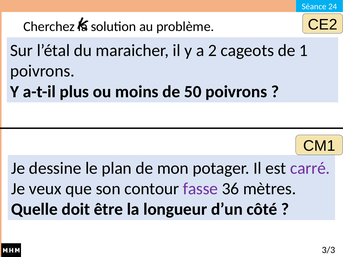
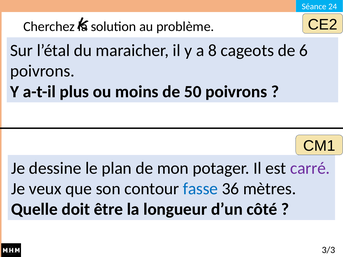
2: 2 -> 8
1: 1 -> 6
fasse colour: purple -> blue
